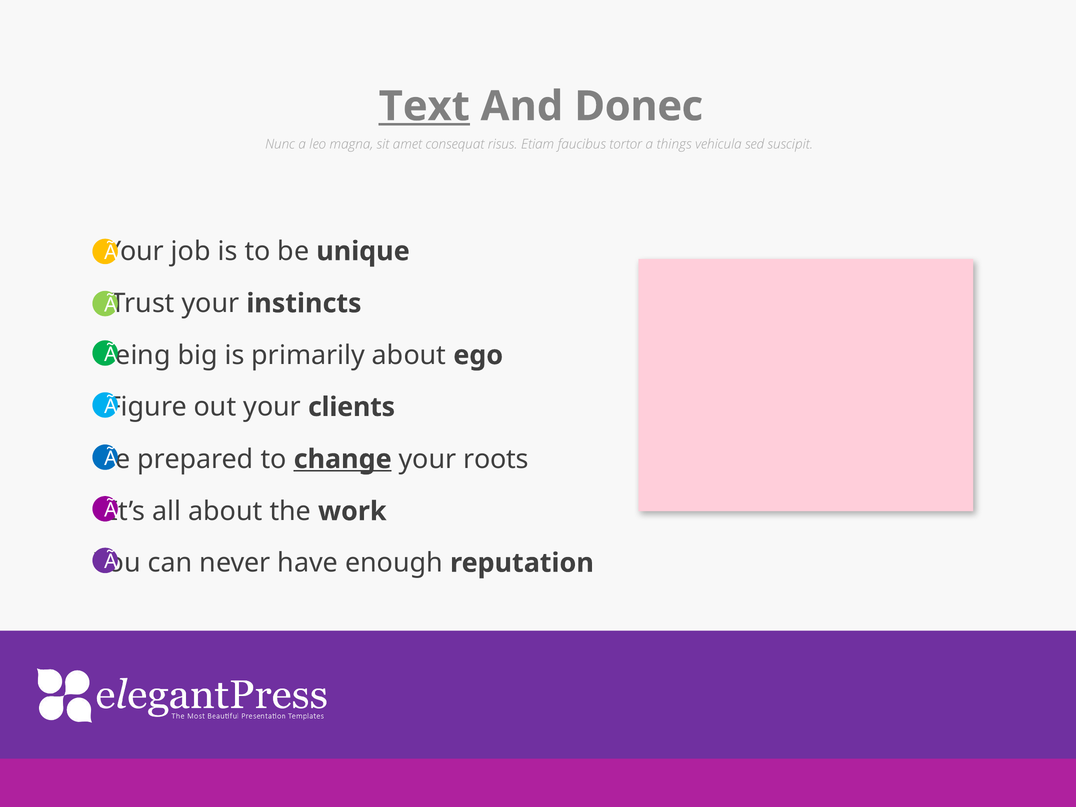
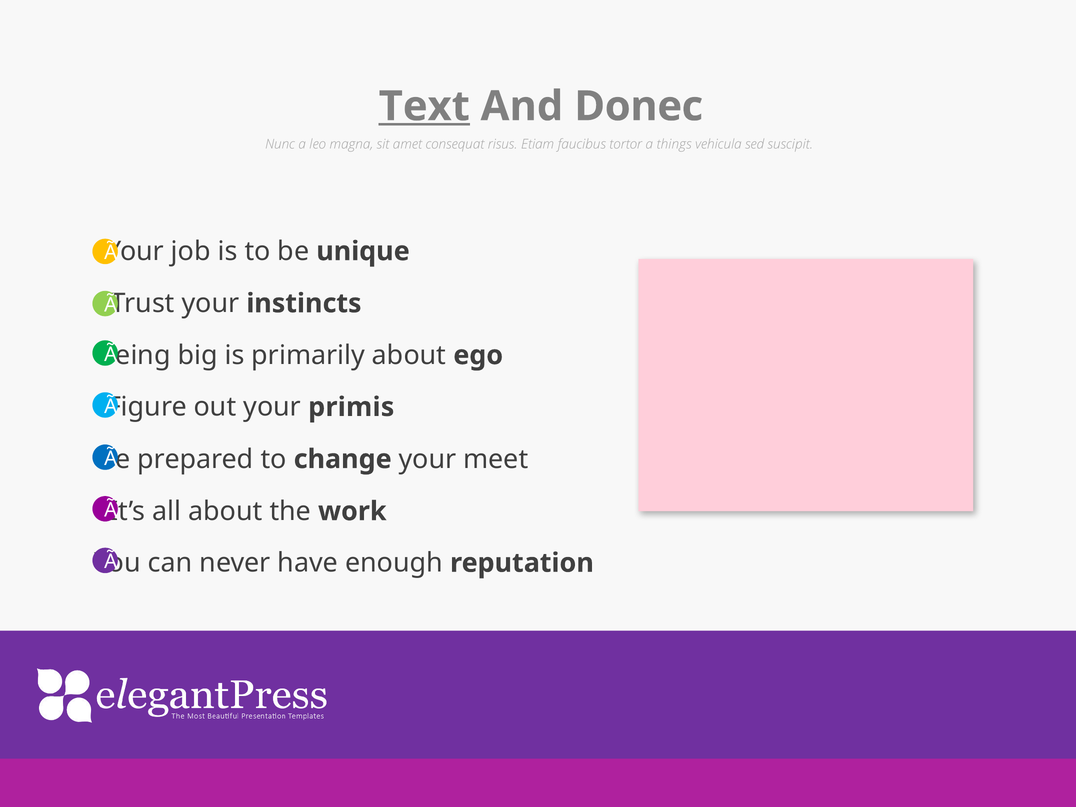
clients: clients -> primis
change underline: present -> none
roots: roots -> meet
